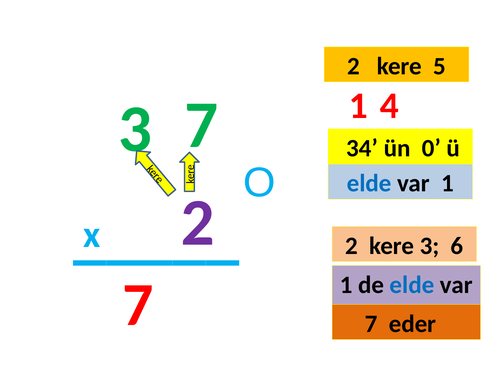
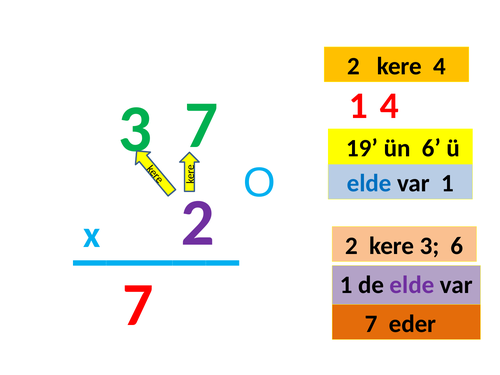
kere 5: 5 -> 4
34: 34 -> 19
ün 0: 0 -> 6
elde at (412, 285) colour: blue -> purple
